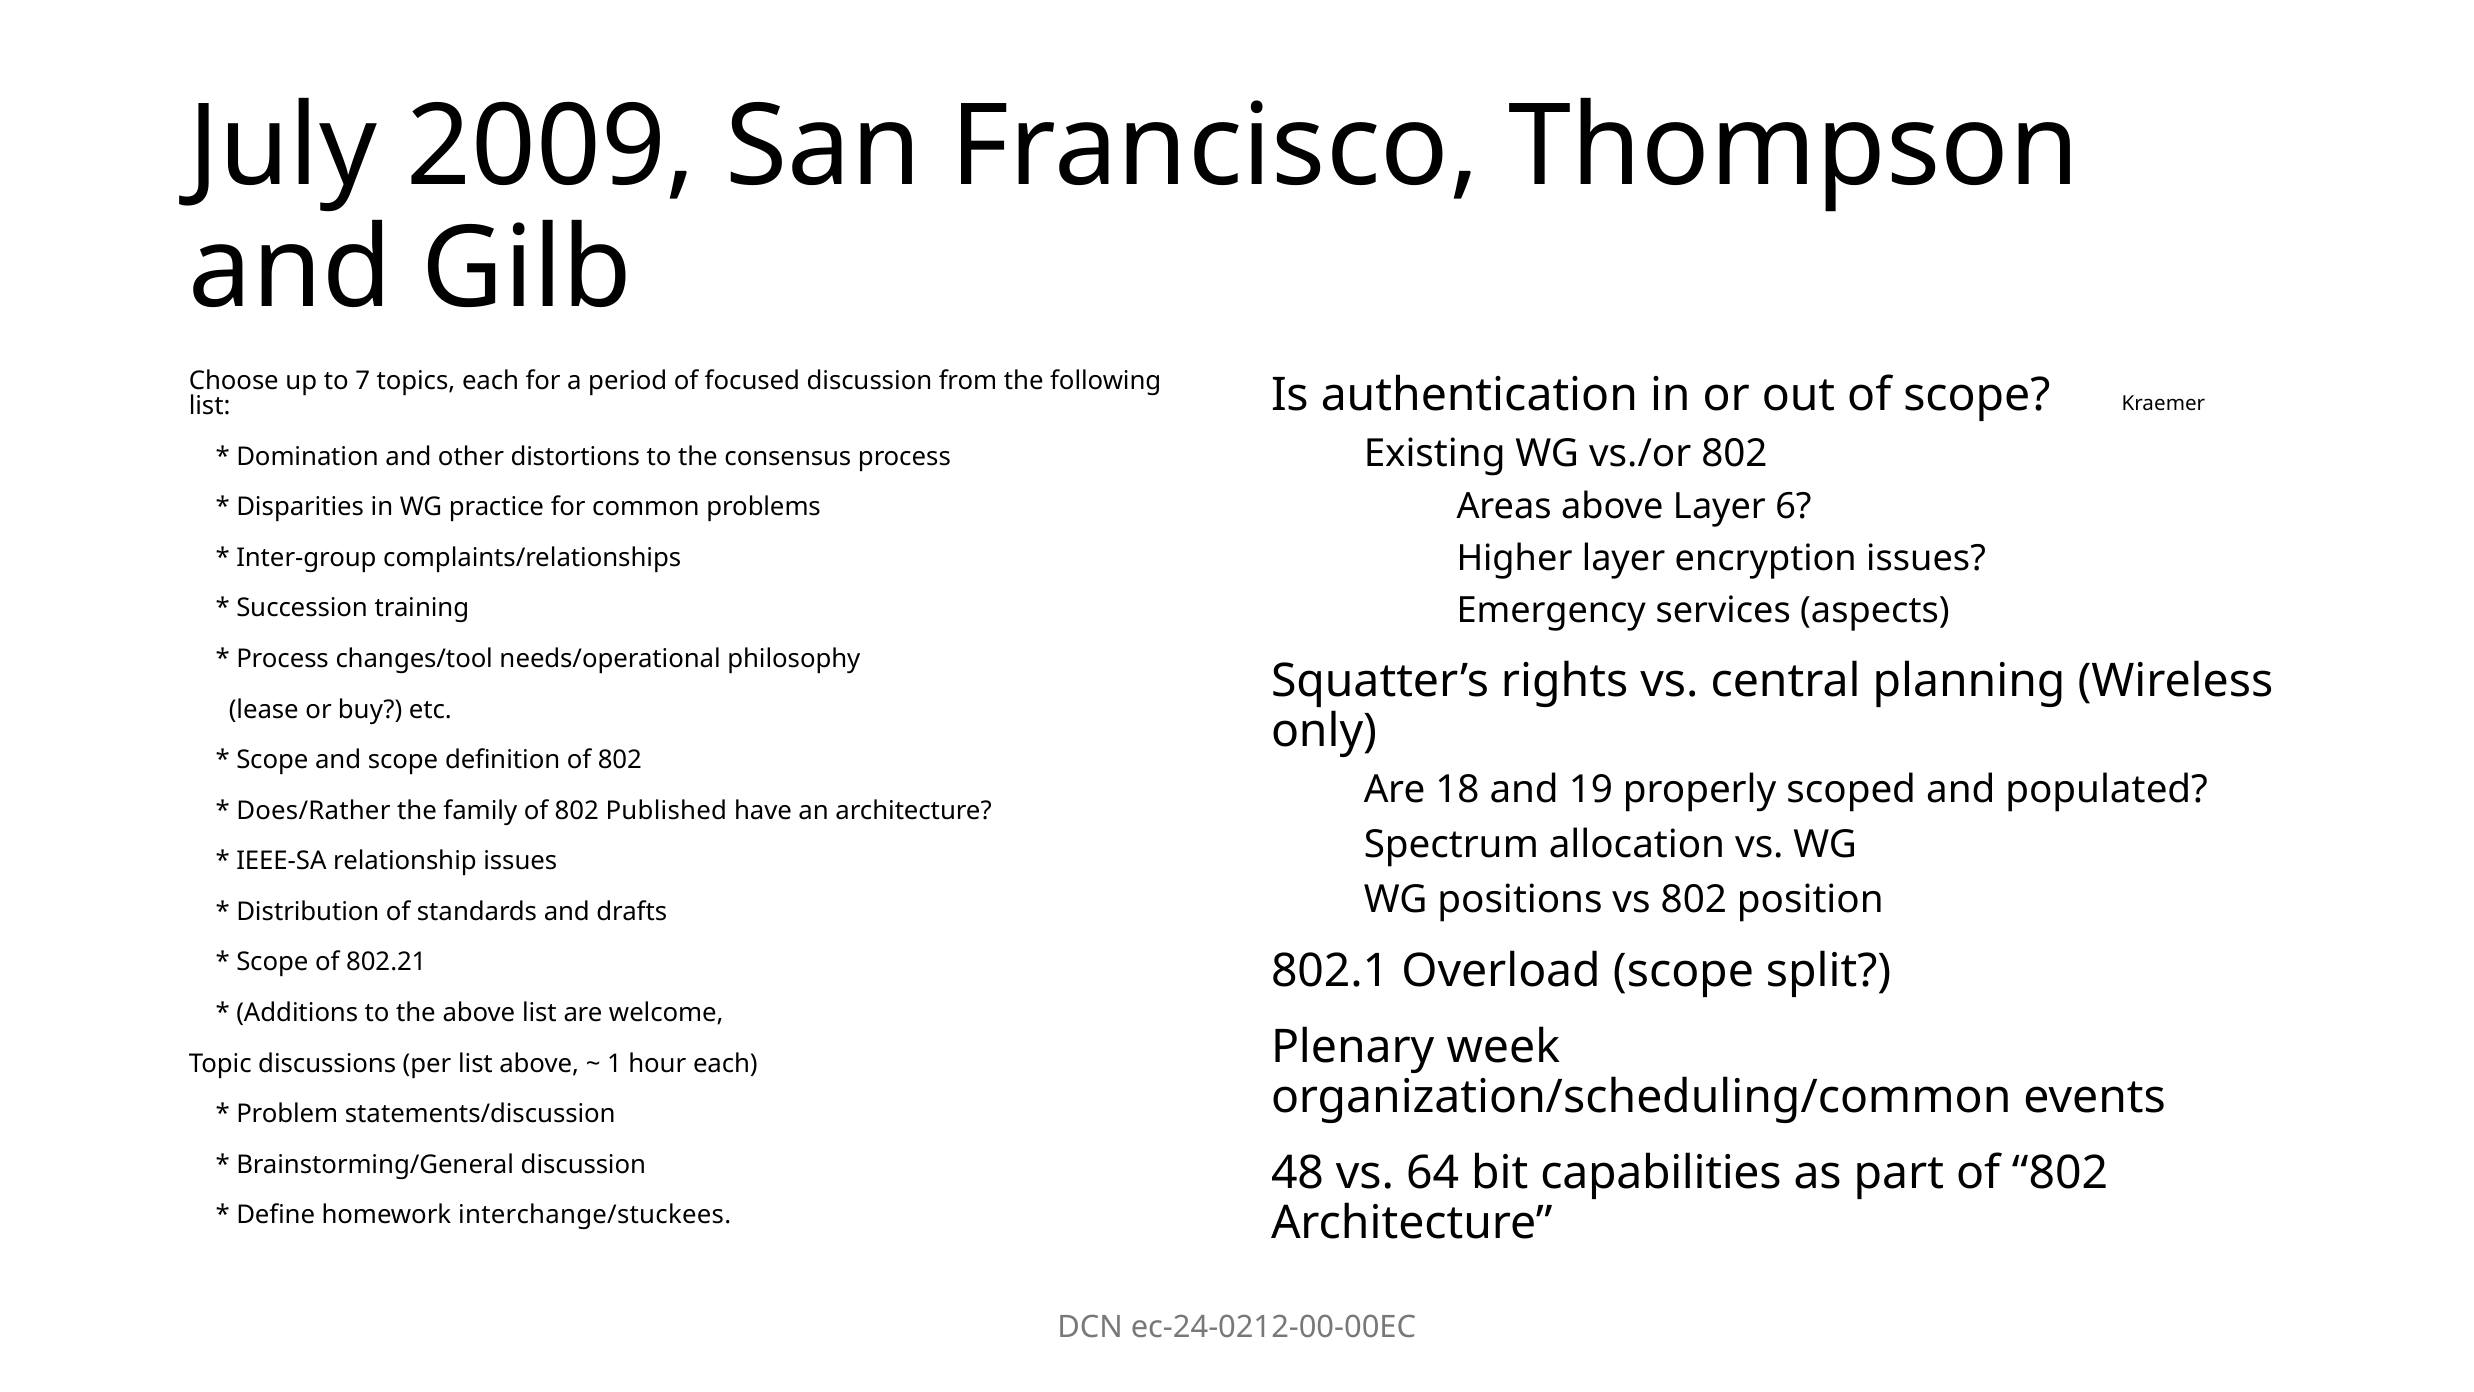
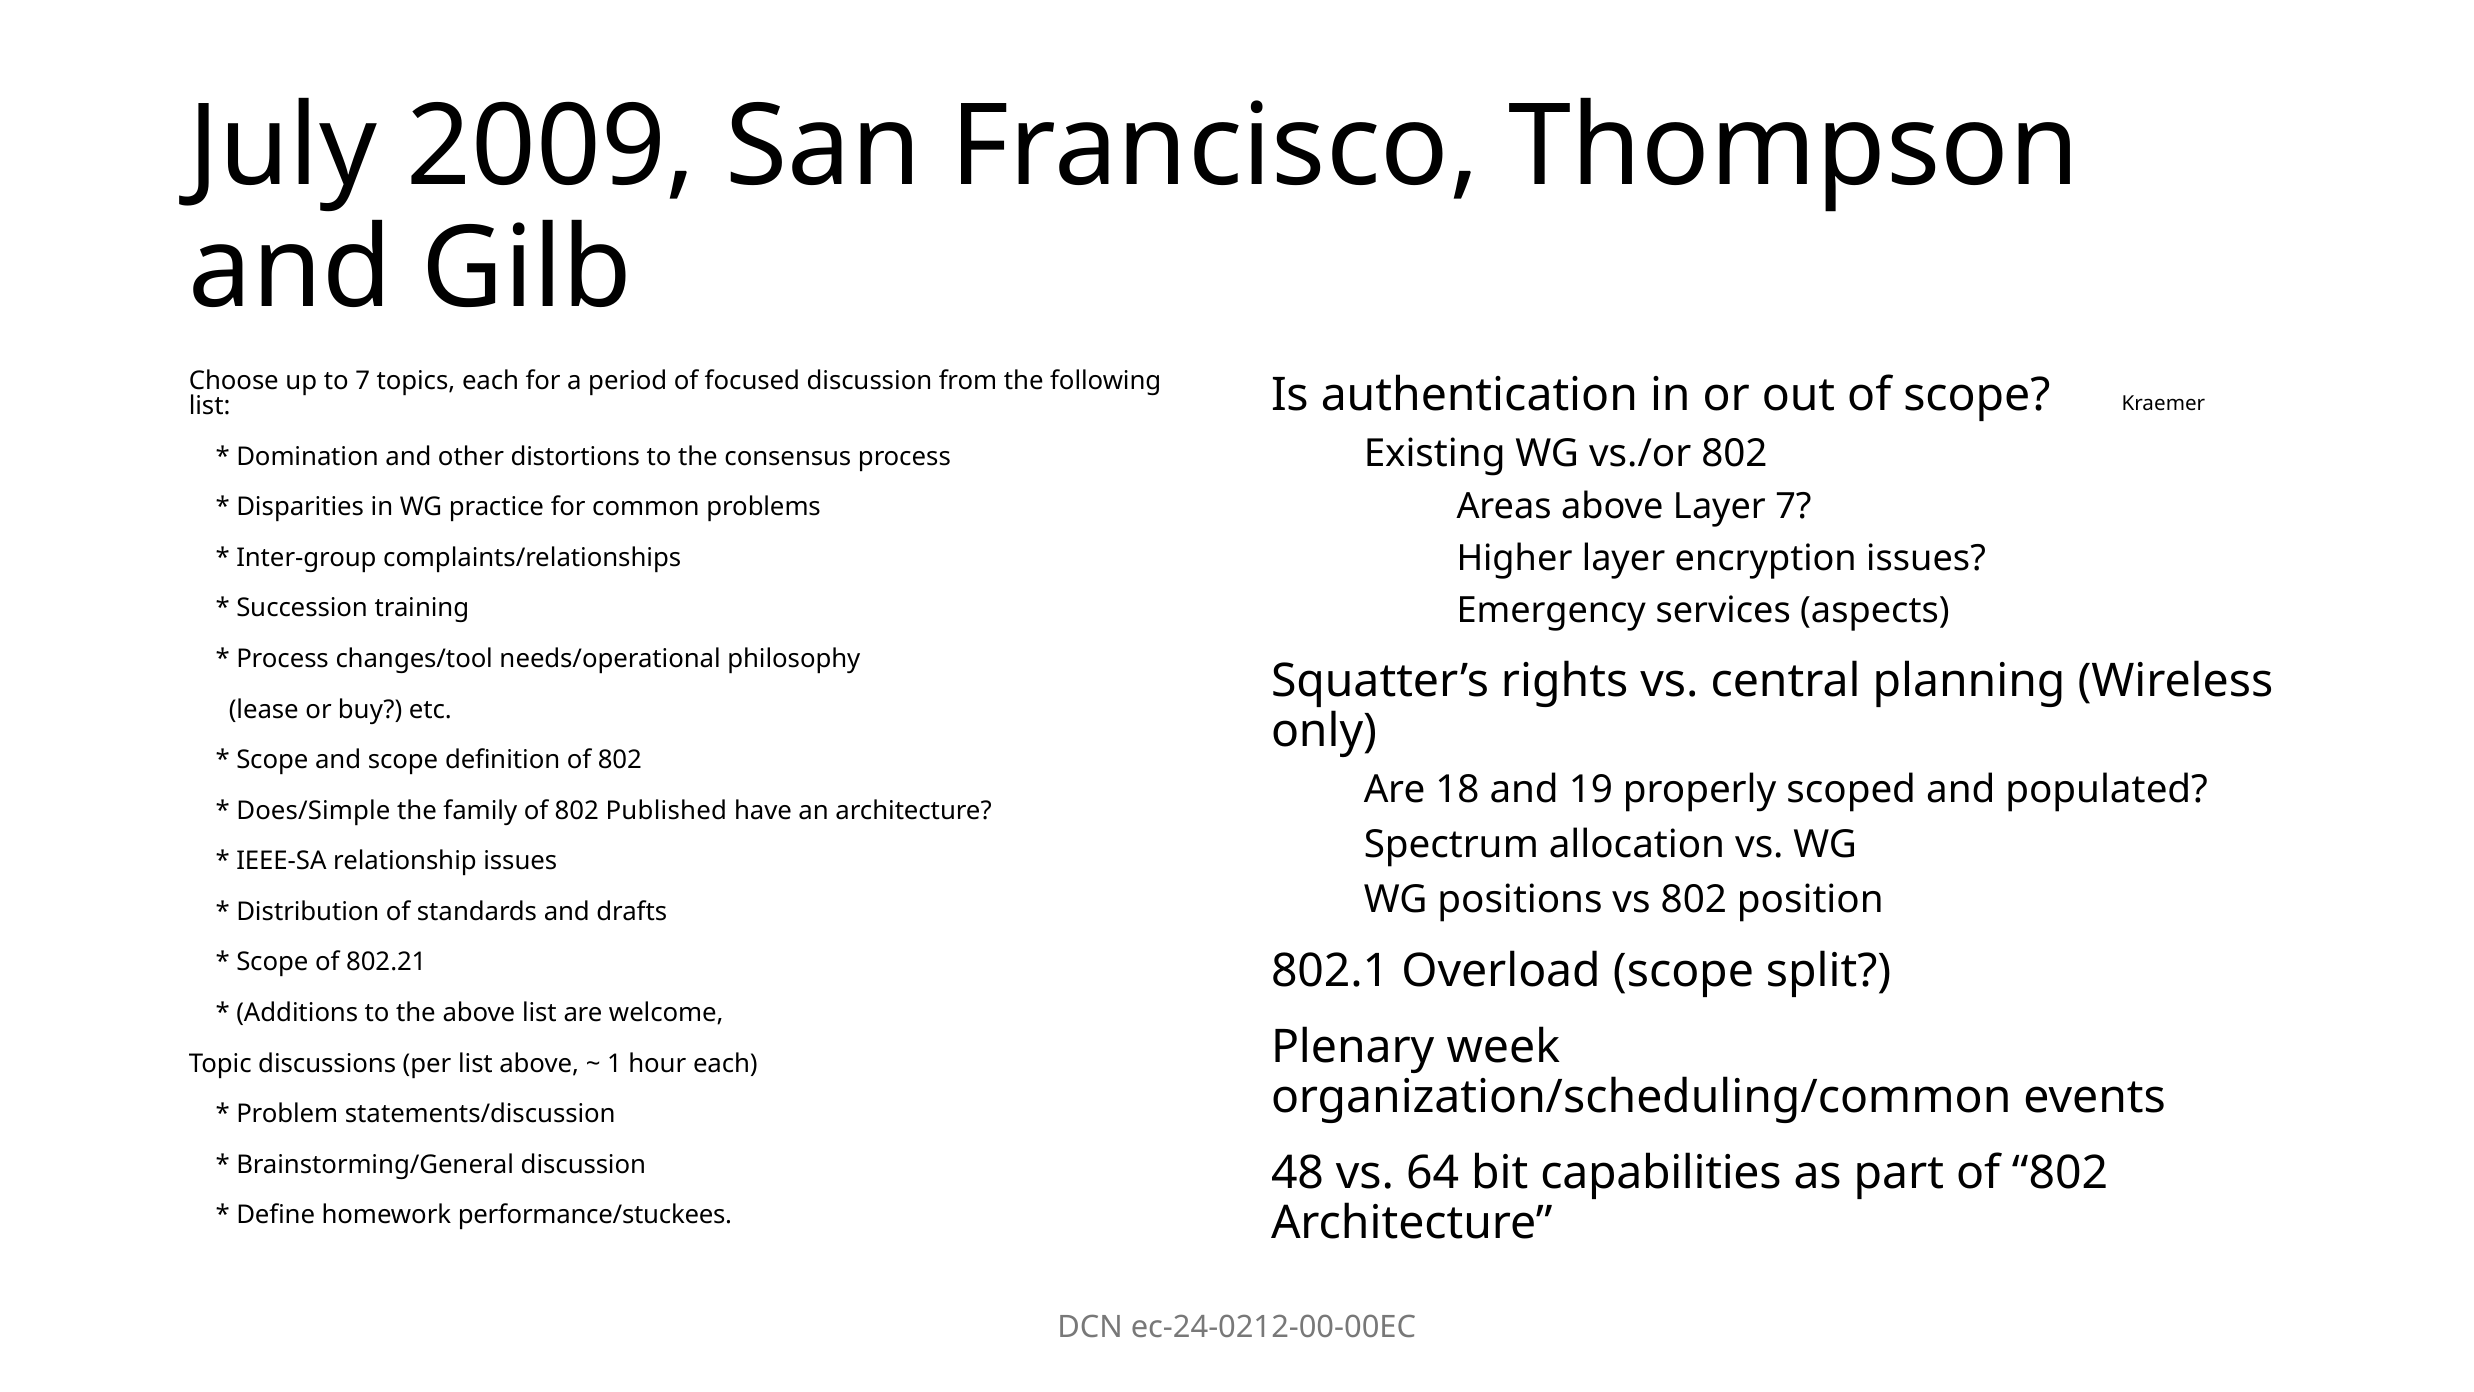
Layer 6: 6 -> 7
Does/Rather: Does/Rather -> Does/Simple
interchange/stuckees: interchange/stuckees -> performance/stuckees
